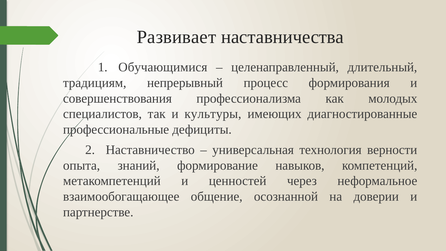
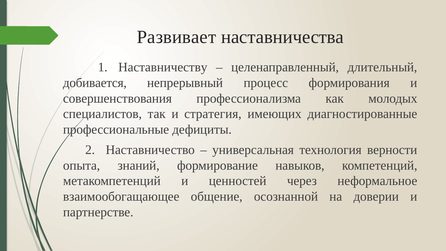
Обучающимися: Обучающимися -> Наставничеству
традициям: традициям -> добивается
культуры: культуры -> стратегия
